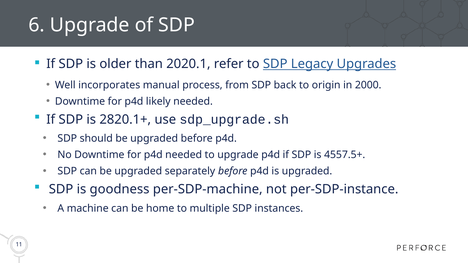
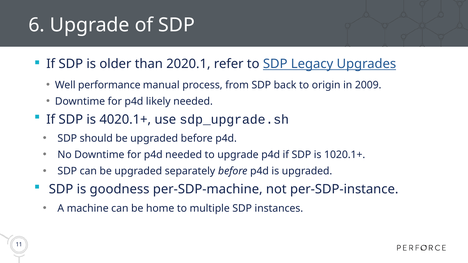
incorporates: incorporates -> performance
2000: 2000 -> 2009
2820.1+: 2820.1+ -> 4020.1+
4557.5+: 4557.5+ -> 1020.1+
